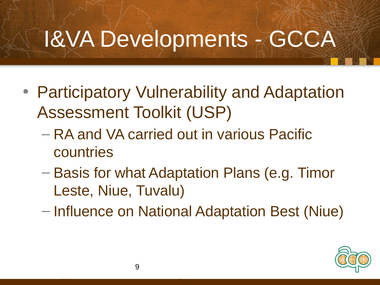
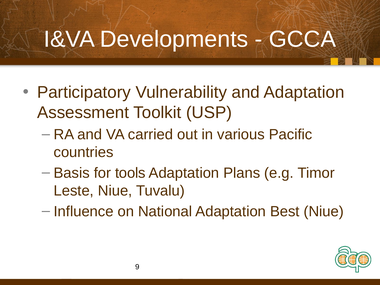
what: what -> tools
